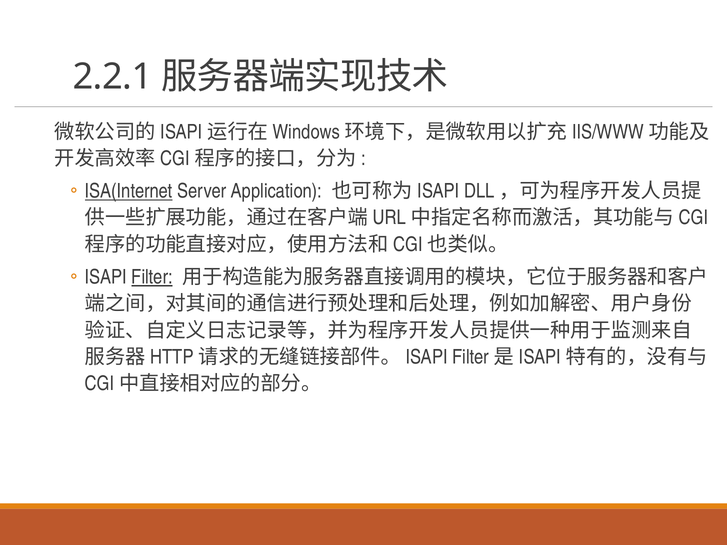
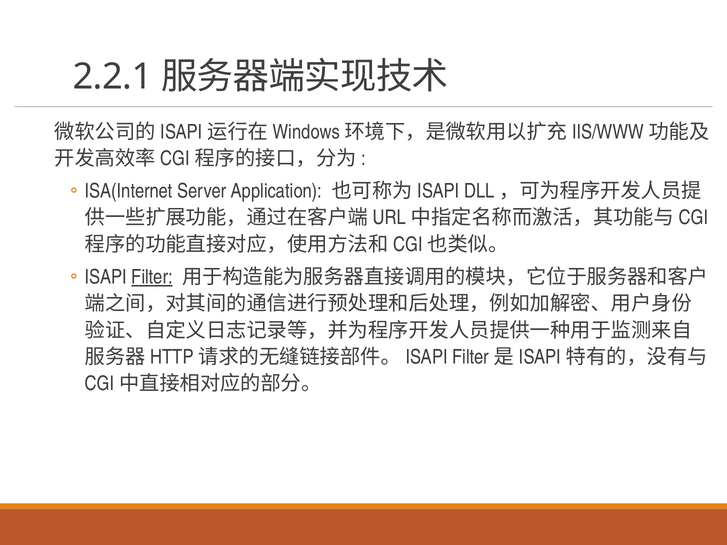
ISA(Internet underline: present -> none
